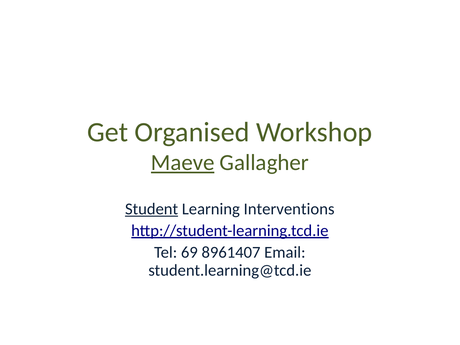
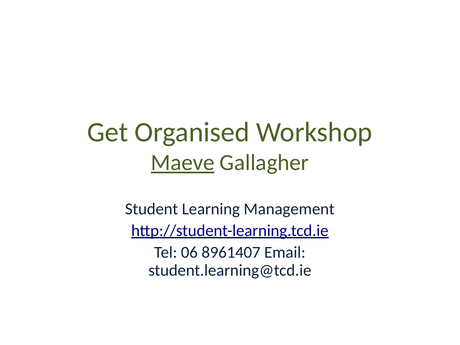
Student underline: present -> none
Interventions: Interventions -> Management
69: 69 -> 06
